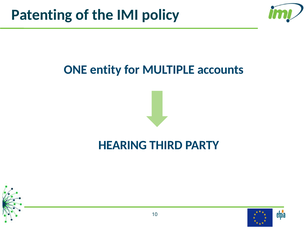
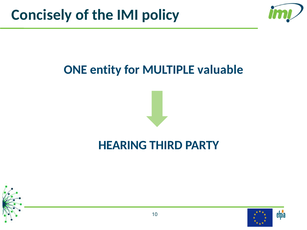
Patenting: Patenting -> Concisely
accounts: accounts -> valuable
